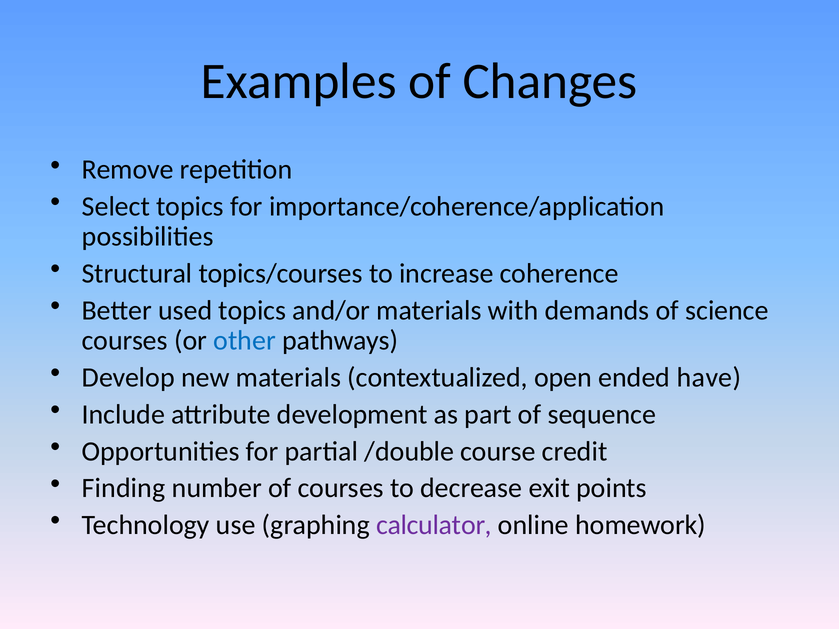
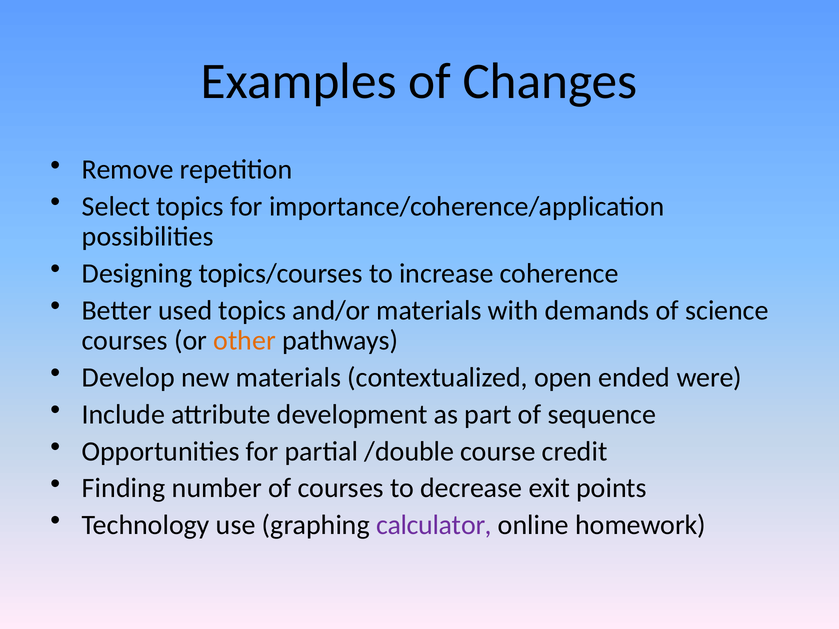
Structural: Structural -> Designing
other colour: blue -> orange
have: have -> were
